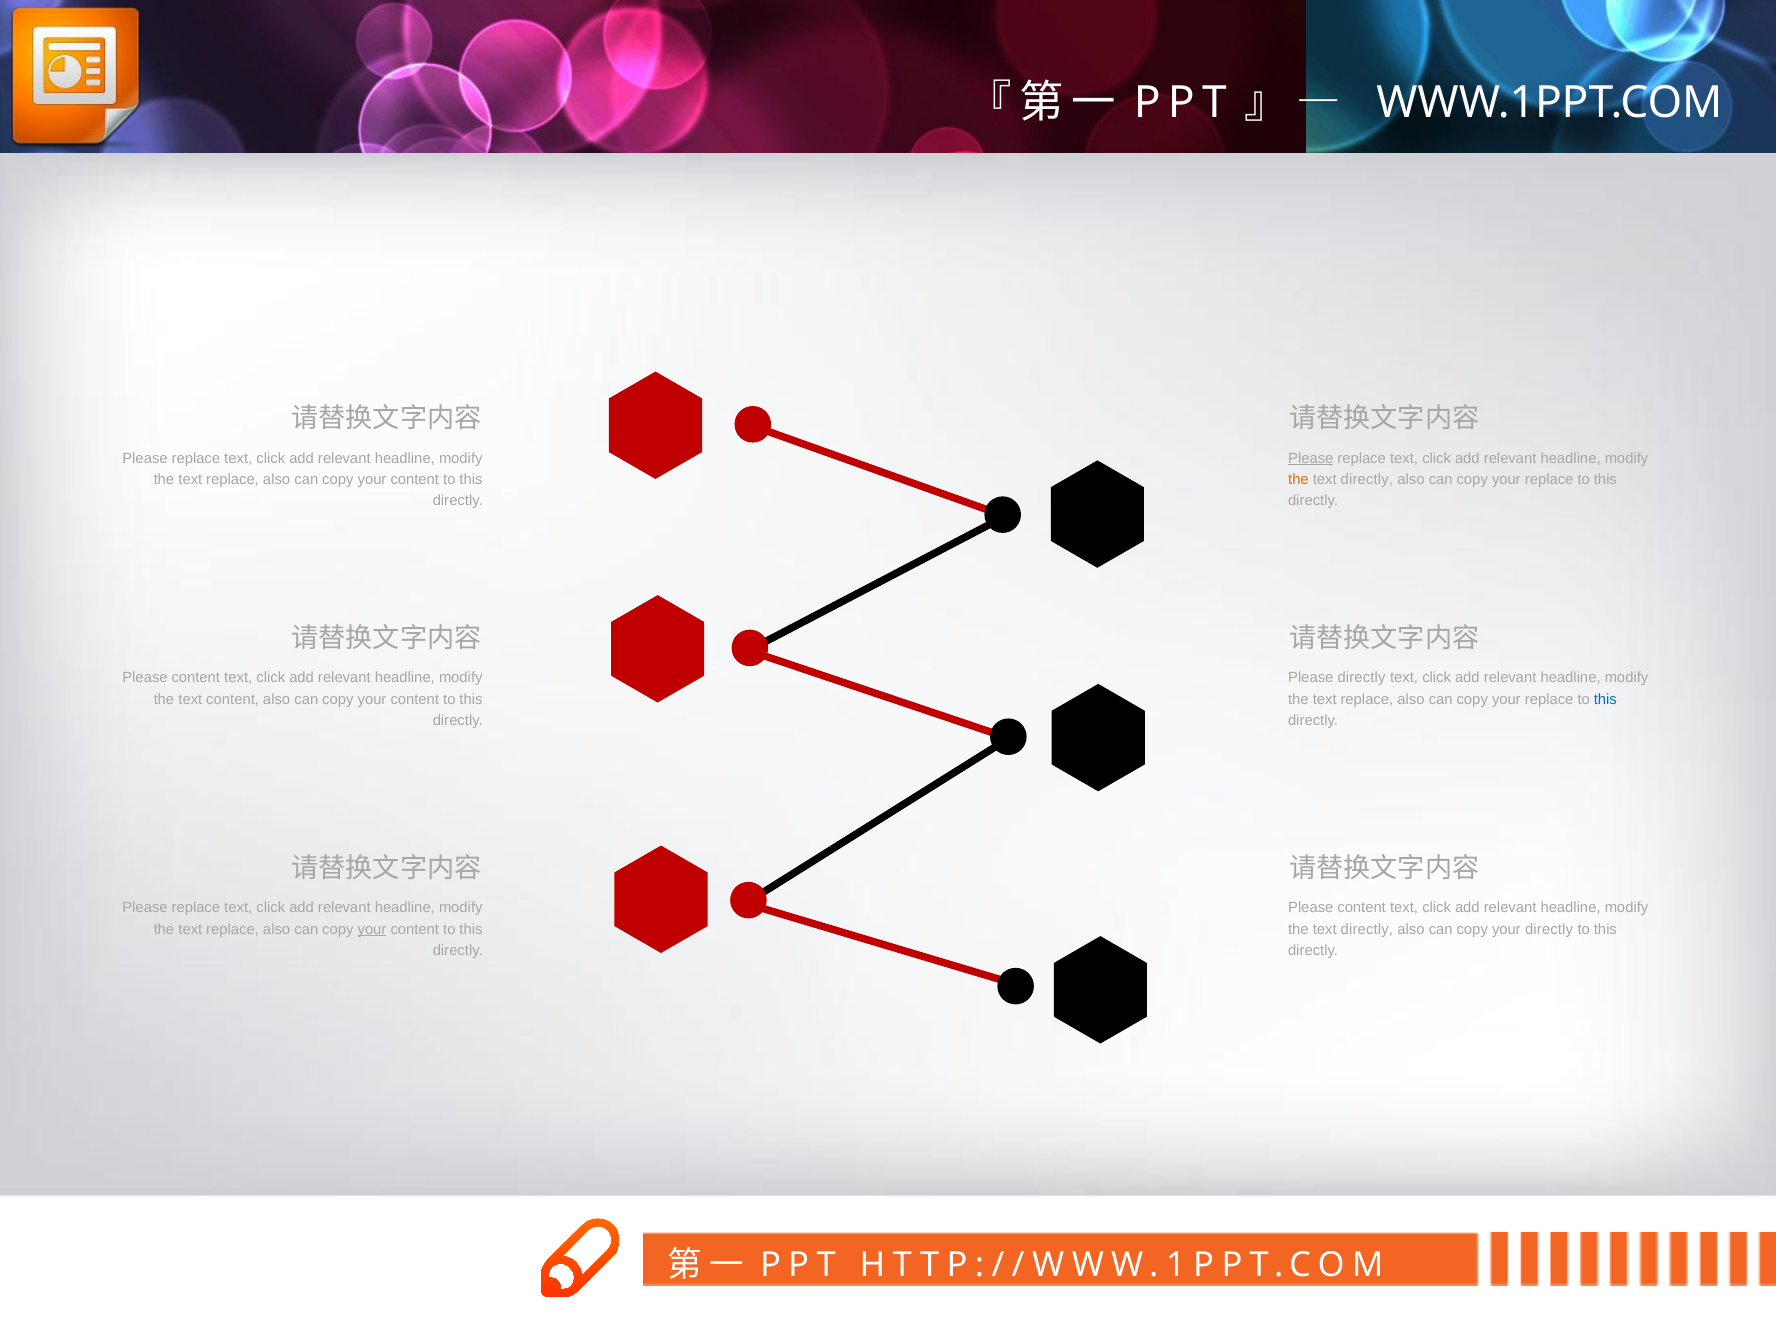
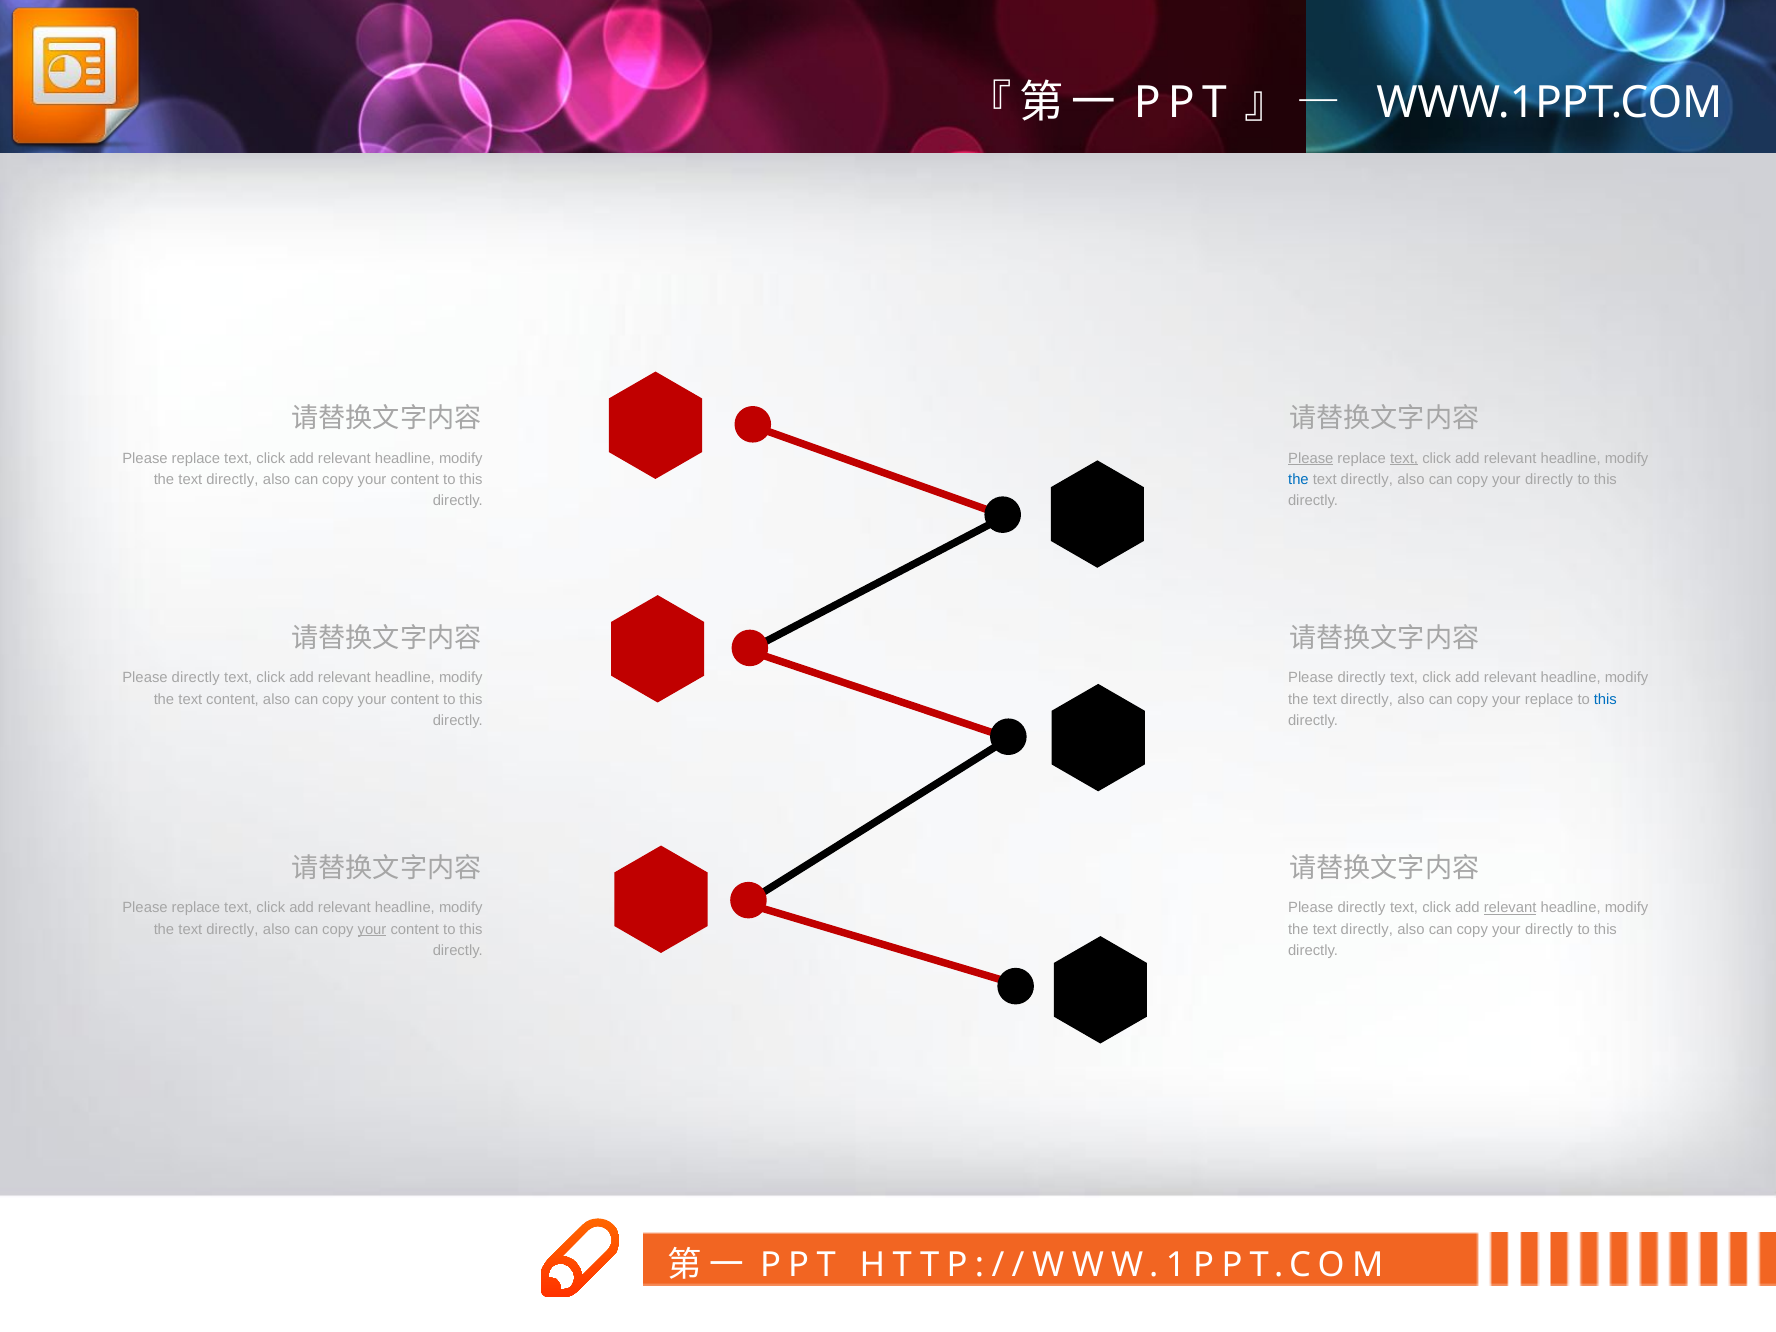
text at (1404, 458) underline: none -> present
replace at (233, 480): replace -> directly
the at (1298, 480) colour: orange -> blue
replace at (1549, 480): replace -> directly
content at (196, 678): content -> directly
replace at (1367, 699): replace -> directly
content at (1362, 908): content -> directly
relevant at (1510, 908) underline: none -> present
replace at (233, 929): replace -> directly
